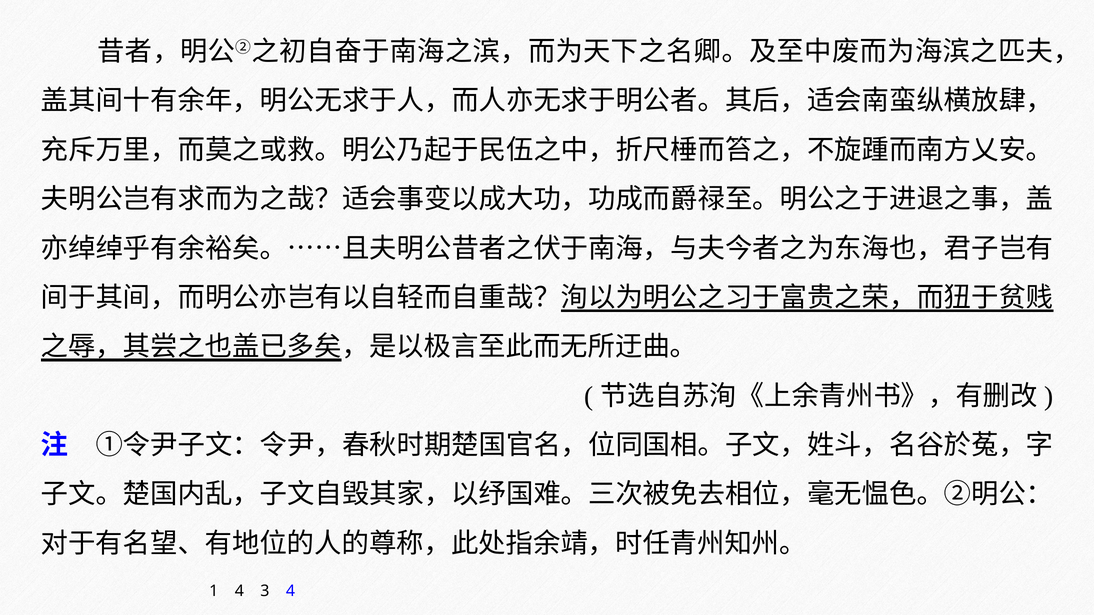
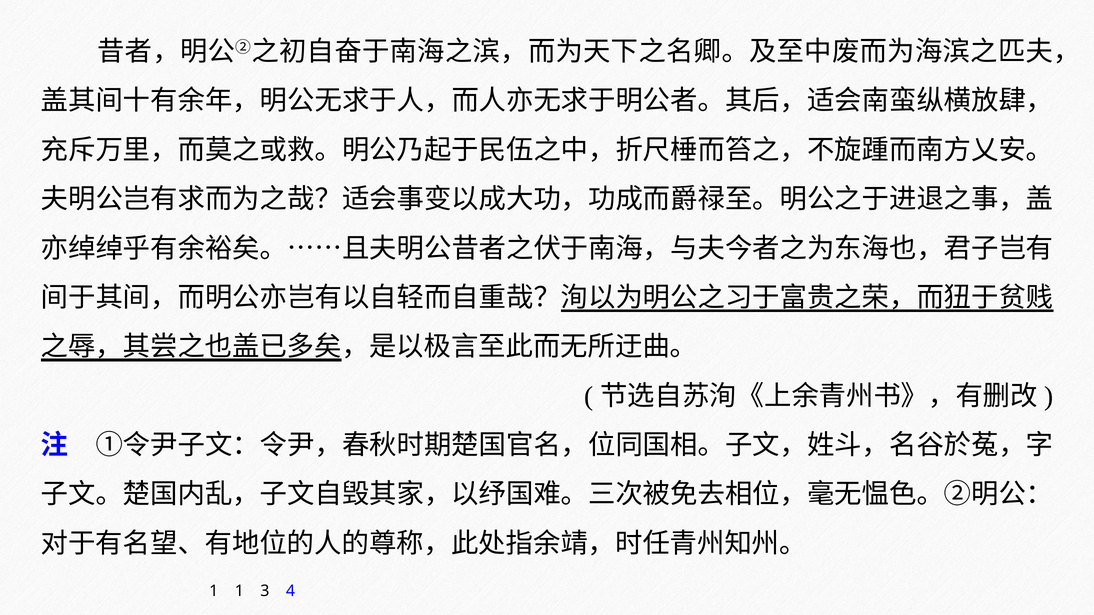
1 4: 4 -> 1
